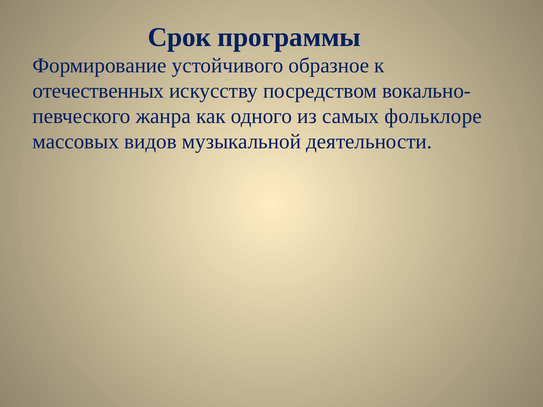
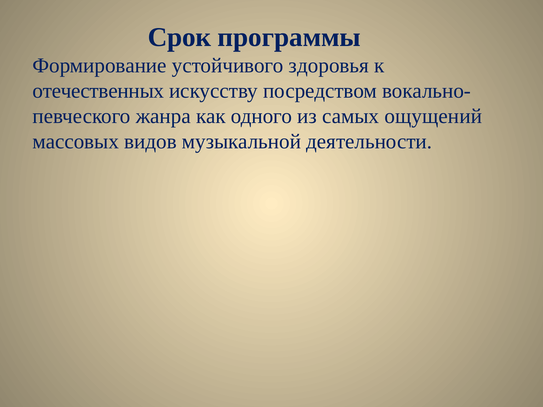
образное: образное -> здоровья
фольклоре: фольклоре -> ощущений
